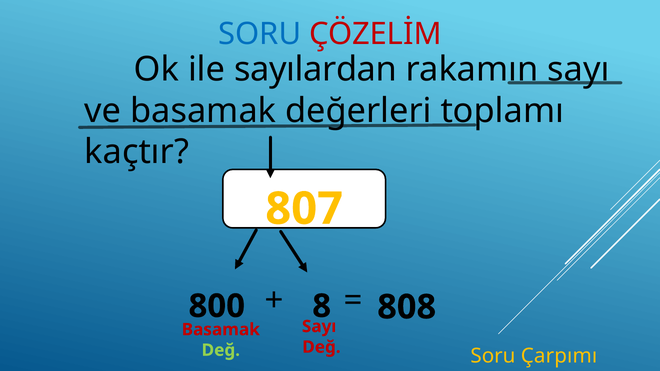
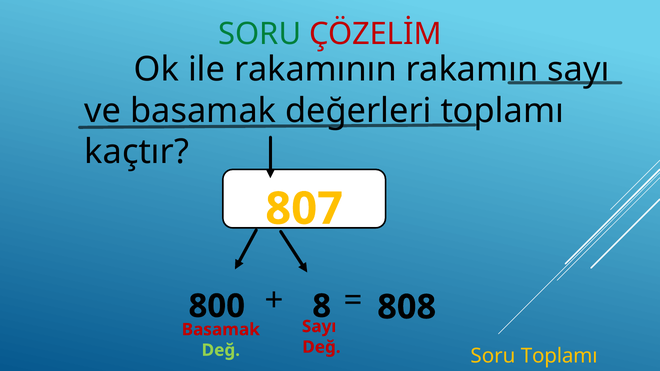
SORU at (260, 34) colour: blue -> green
sayılardan: sayılardan -> rakamının
Soru Çarpımı: Çarpımı -> Toplamı
